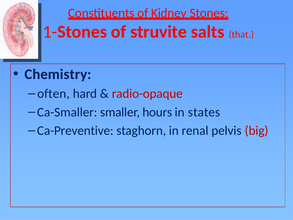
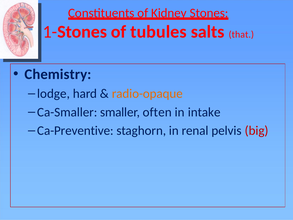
struvite: struvite -> tubules
often: often -> lodge
radio-opaque colour: red -> orange
hours: hours -> often
states: states -> intake
